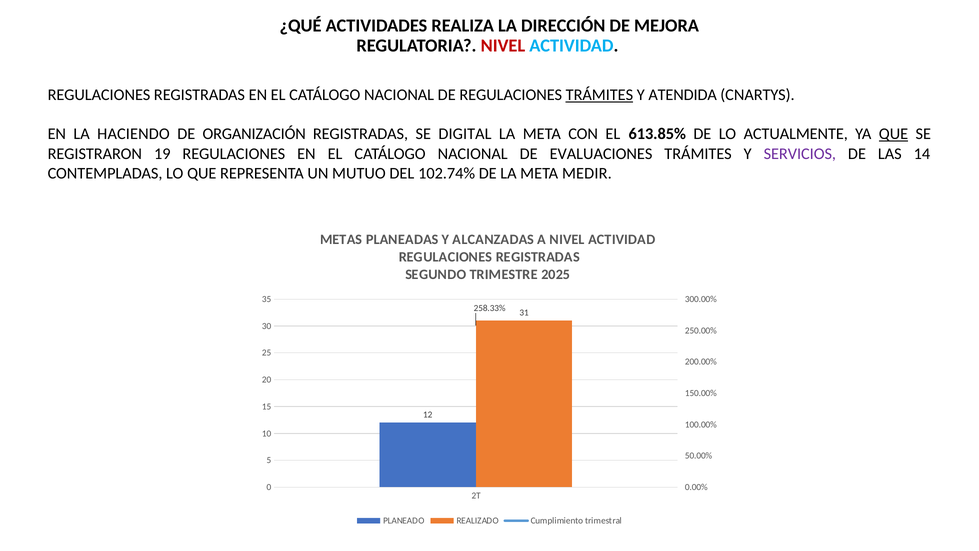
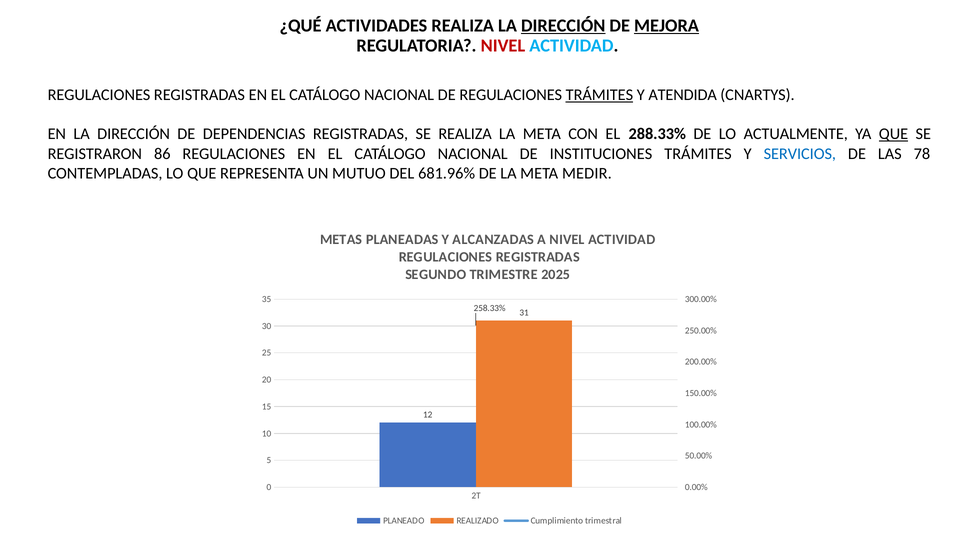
DIRECCIÓN at (563, 26) underline: none -> present
MEJORA underline: none -> present
EN LA HACIENDO: HACIENDO -> DIRECCIÓN
ORGANIZACIÓN: ORGANIZACIÓN -> DEPENDENCIAS
SE DIGITAL: DIGITAL -> REALIZA
613.85%: 613.85% -> 288.33%
19: 19 -> 86
EVALUACIONES: EVALUACIONES -> INSTITUCIONES
SERVICIOS colour: purple -> blue
14: 14 -> 78
102.74%: 102.74% -> 681.96%
